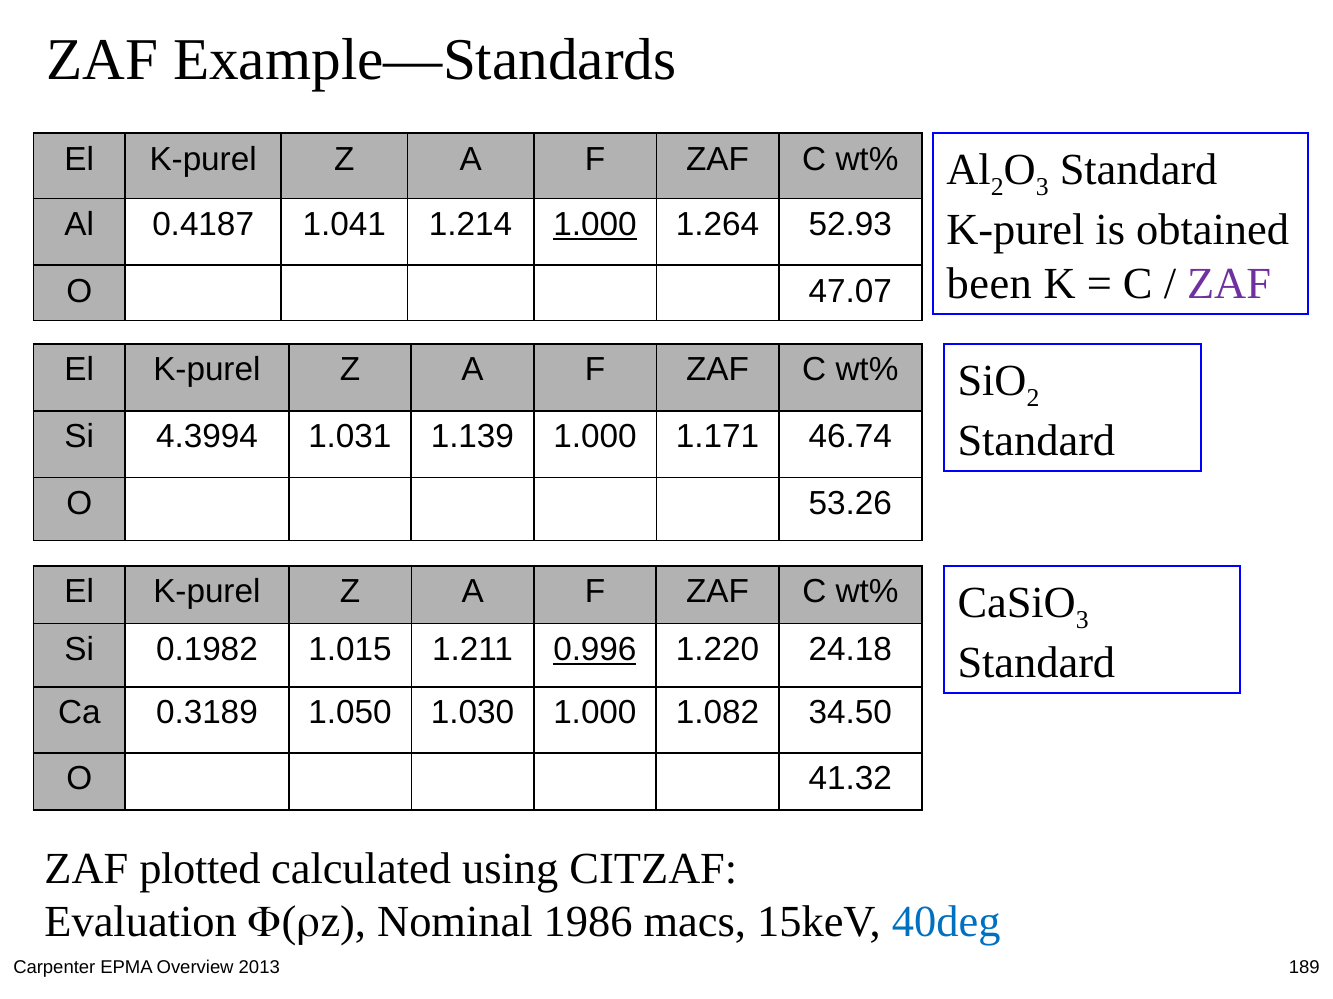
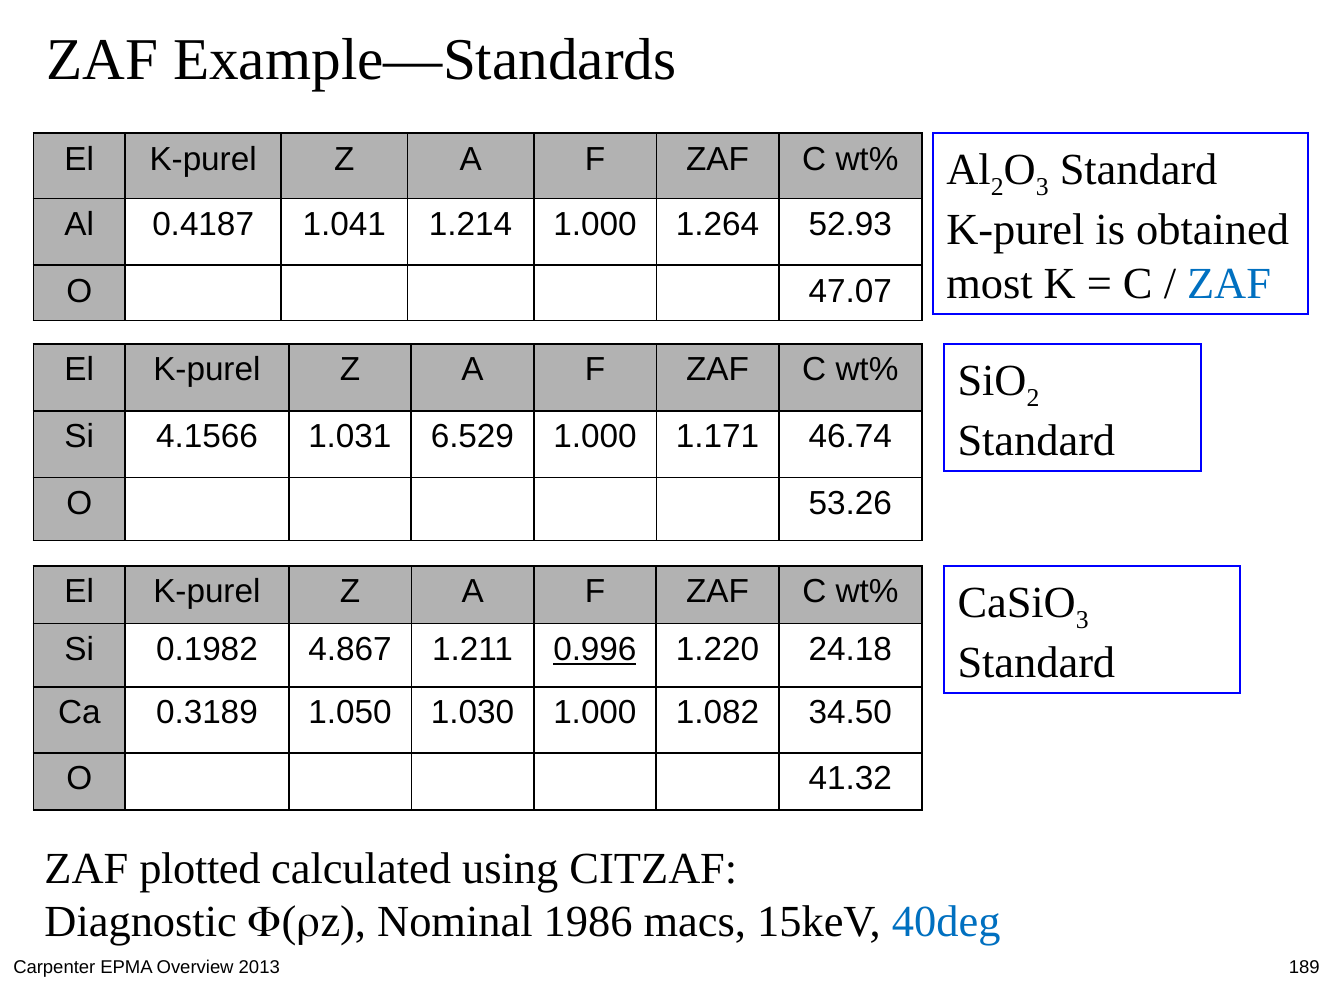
1.000 at (595, 225) underline: present -> none
been: been -> most
ZAF at (1229, 284) colour: purple -> blue
4.3994: 4.3994 -> 4.1566
1.139: 1.139 -> 6.529
1.015: 1.015 -> 4.867
Evaluation: Evaluation -> Diagnostic
